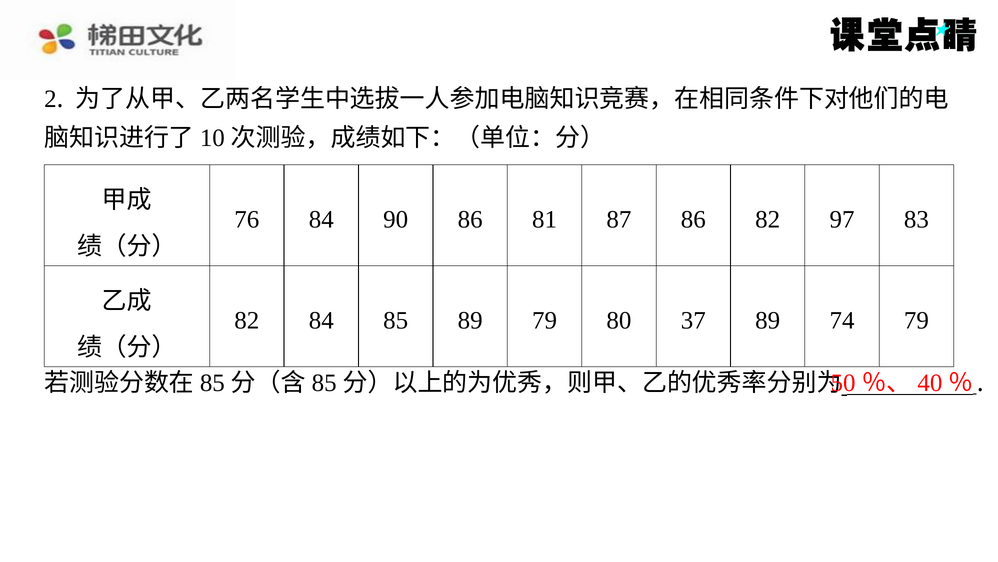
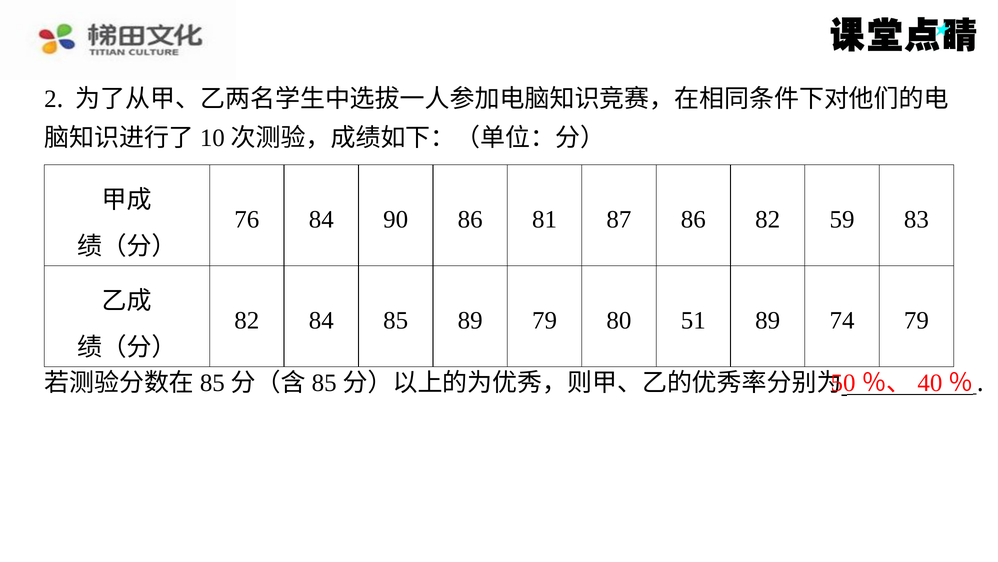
97: 97 -> 59
37: 37 -> 51
